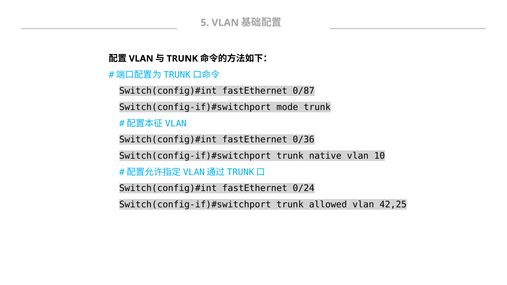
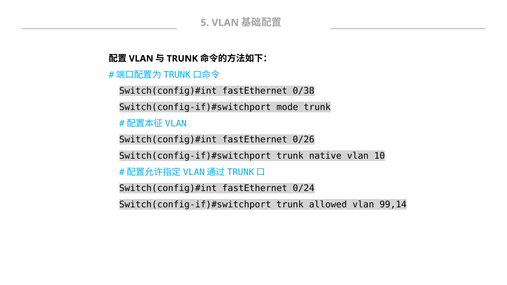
0/87: 0/87 -> 0/38
0/36: 0/36 -> 0/26
42,25: 42,25 -> 99,14
